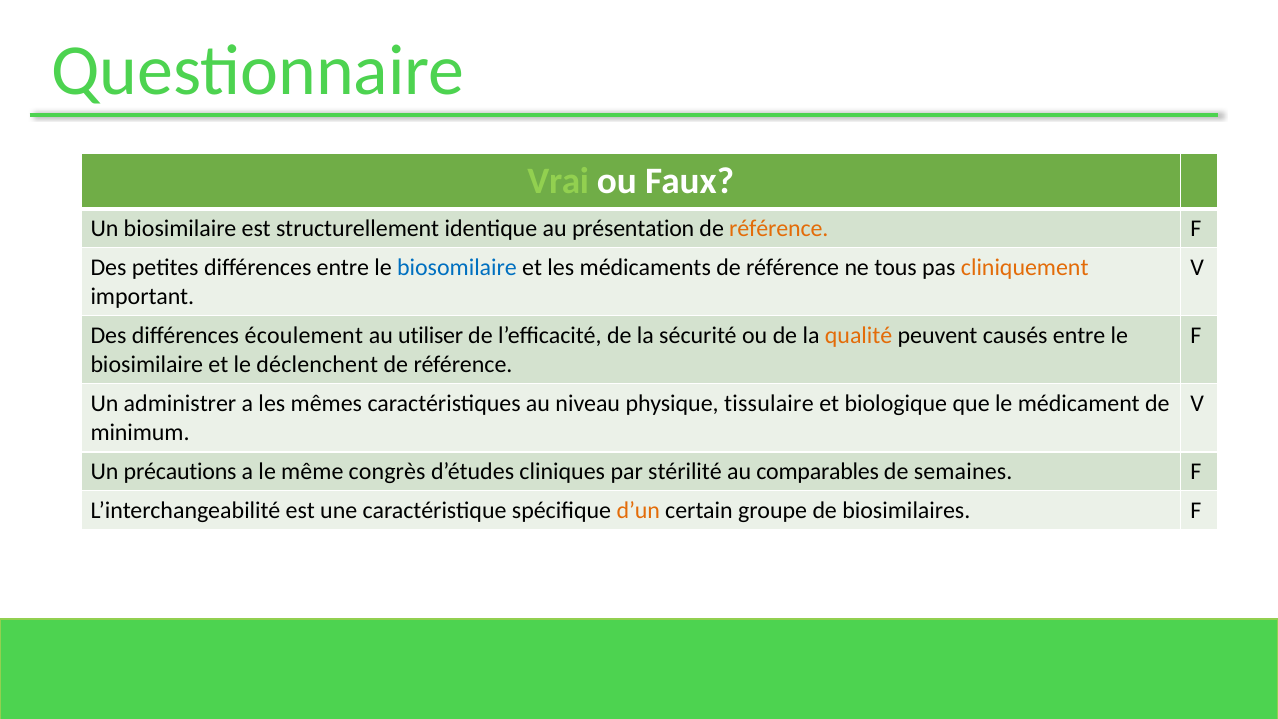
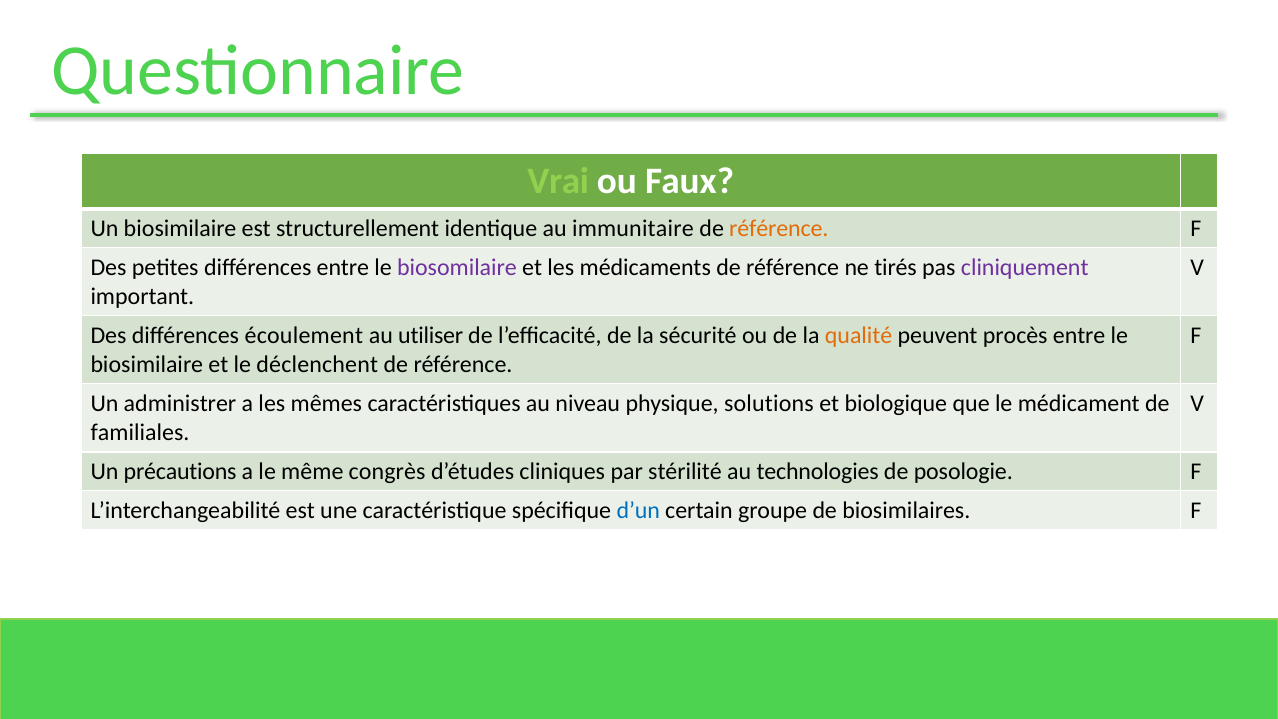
présentation: présentation -> immunitaire
biosomilaire colour: blue -> purple
tous: tous -> tirés
cliniquement colour: orange -> purple
causés: causés -> procès
tissulaire: tissulaire -> solutions
minimum: minimum -> familiales
comparables: comparables -> technologies
semaines: semaines -> posologie
d’un colour: orange -> blue
